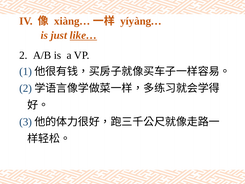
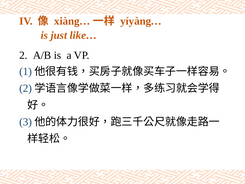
like… underline: present -> none
